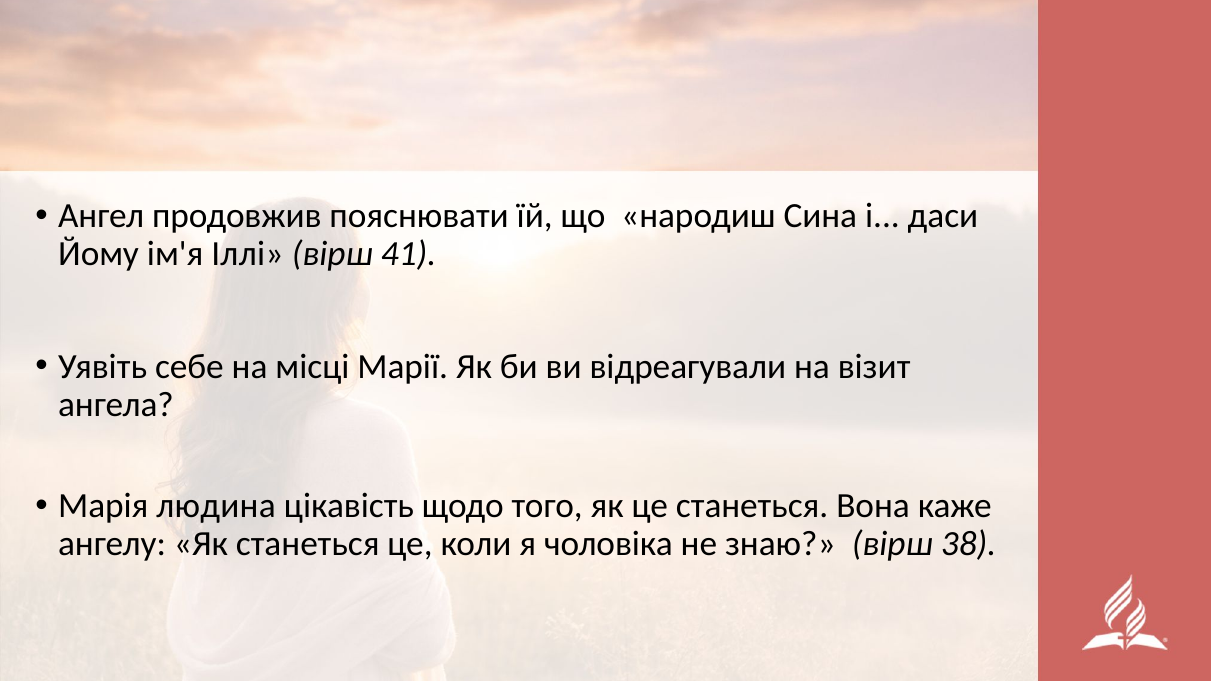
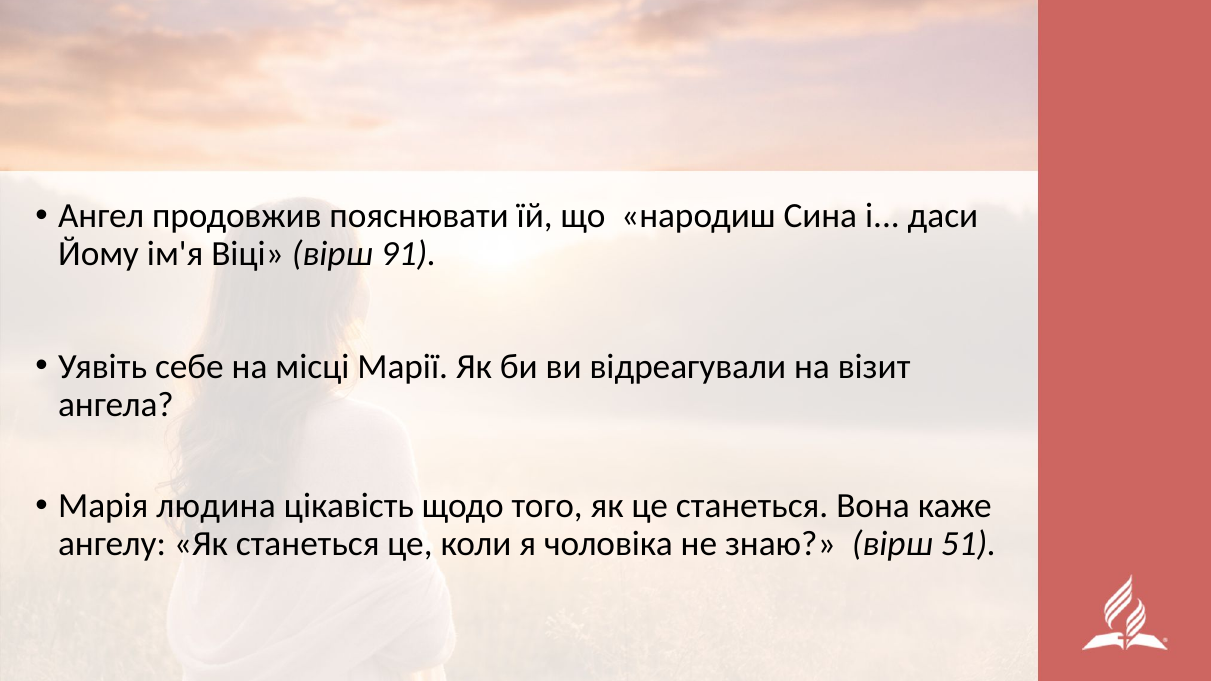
Іллі: Іллі -> Віці
41: 41 -> 91
38: 38 -> 51
